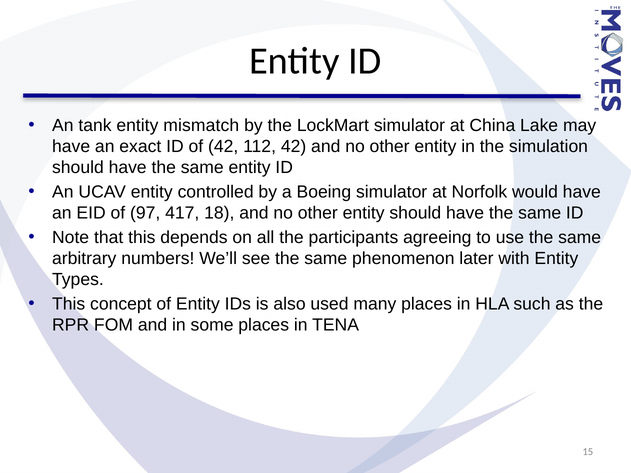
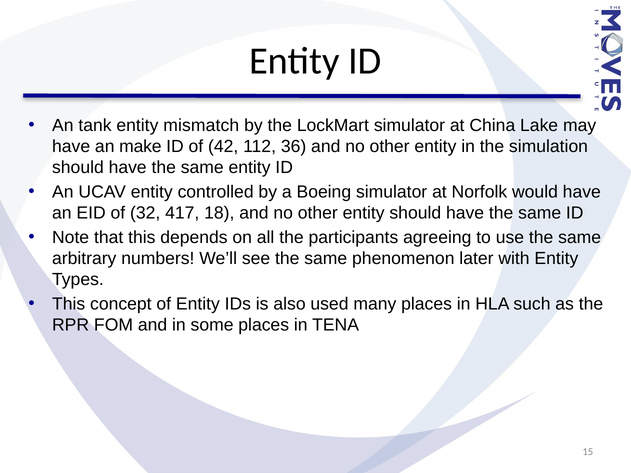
exact: exact -> make
112 42: 42 -> 36
97: 97 -> 32
